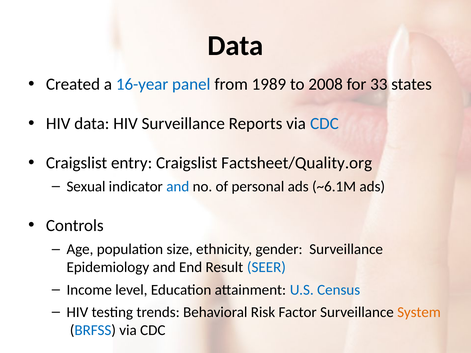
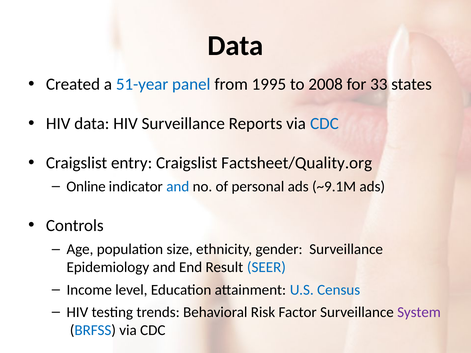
16-year: 16-year -> 51-year
1989: 1989 -> 1995
Sexual: Sexual -> Online
~6.1M: ~6.1M -> ~9.1M
System colour: orange -> purple
